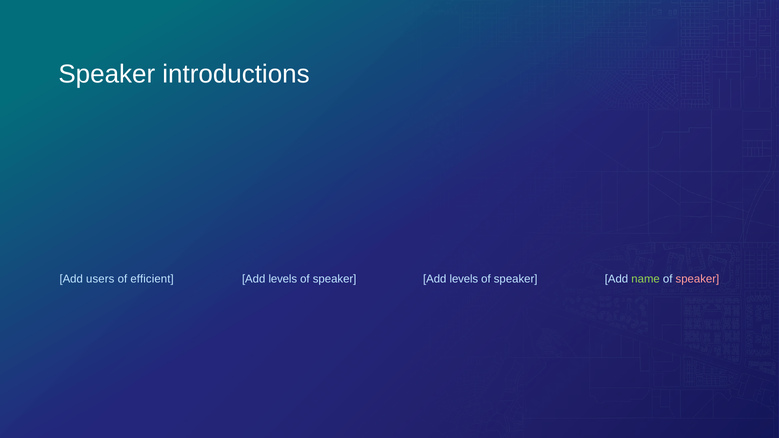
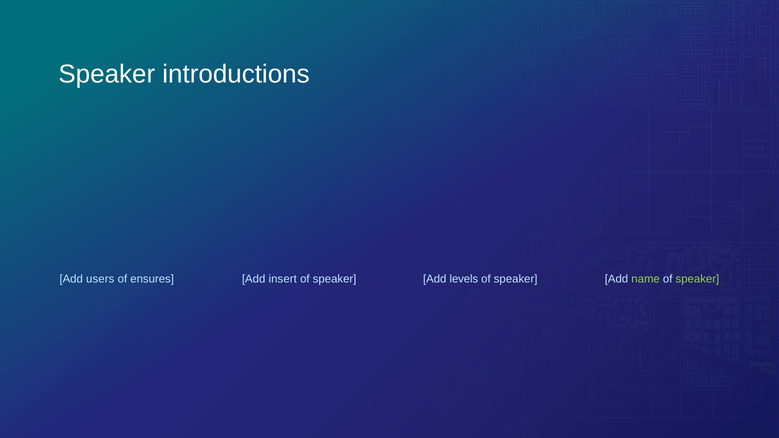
efficient: efficient -> ensures
levels at (283, 279): levels -> insert
speaker at (697, 279) colour: pink -> light green
